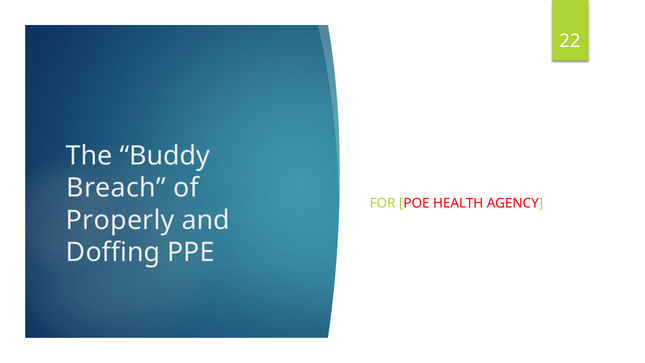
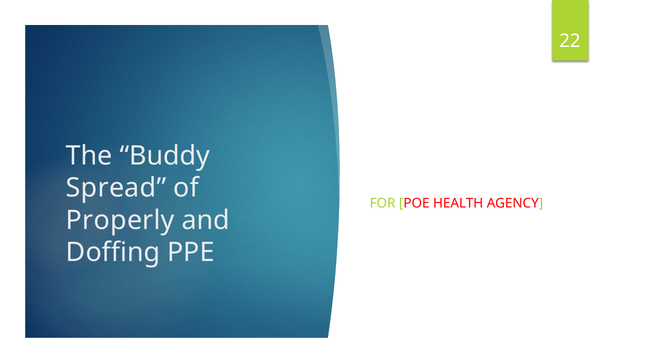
Breach: Breach -> Spread
